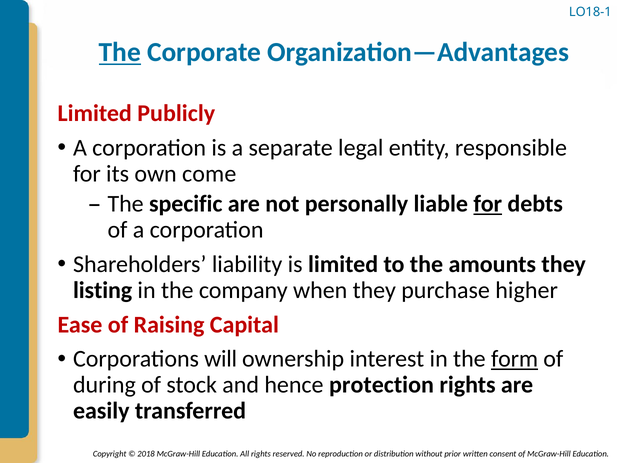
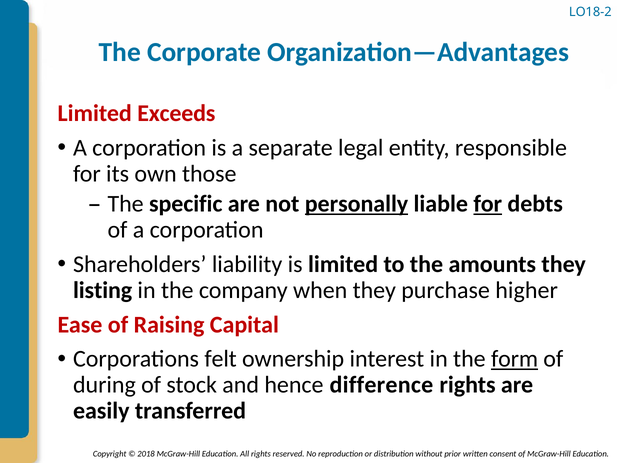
LO18-1: LO18-1 -> LO18-2
The at (120, 52) underline: present -> none
Publicly: Publicly -> Exceeds
come: come -> those
personally underline: none -> present
will: will -> felt
protection: protection -> difference
